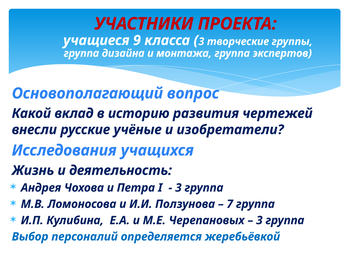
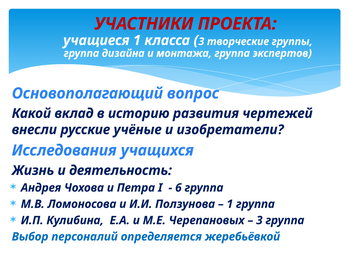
учащиеся 9: 9 -> 1
3 at (178, 188): 3 -> 6
7 at (230, 204): 7 -> 1
